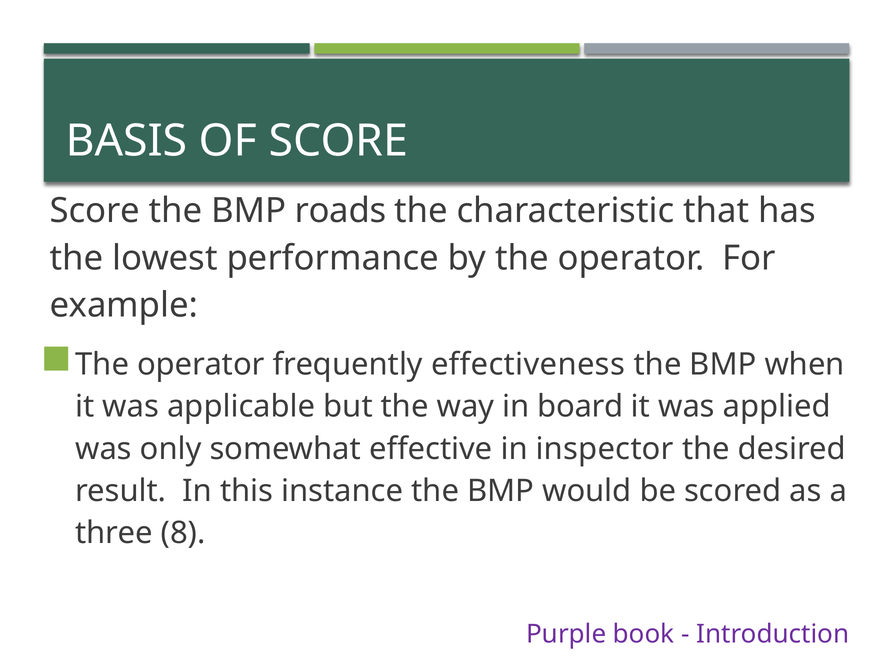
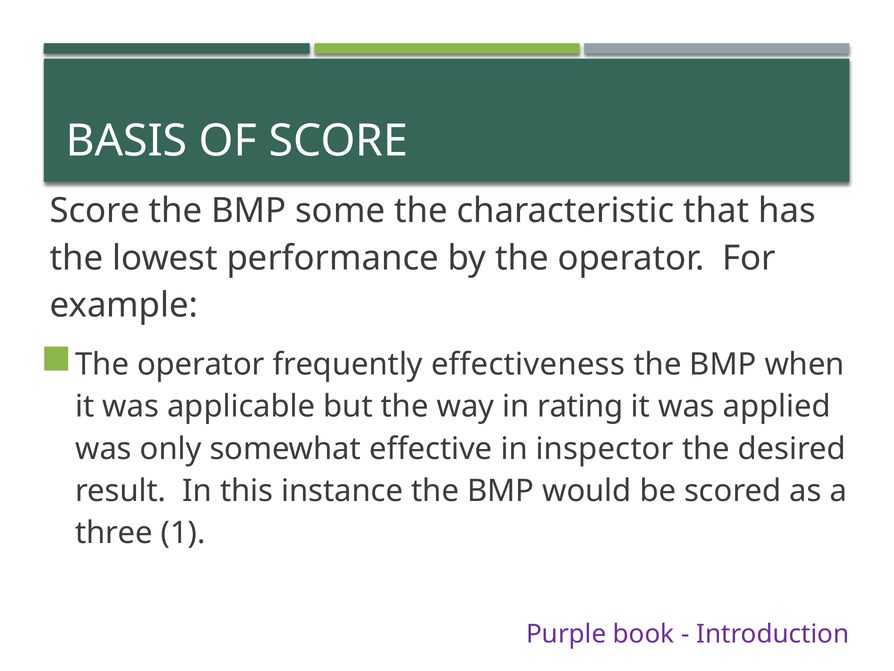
roads: roads -> some
board: board -> rating
8: 8 -> 1
